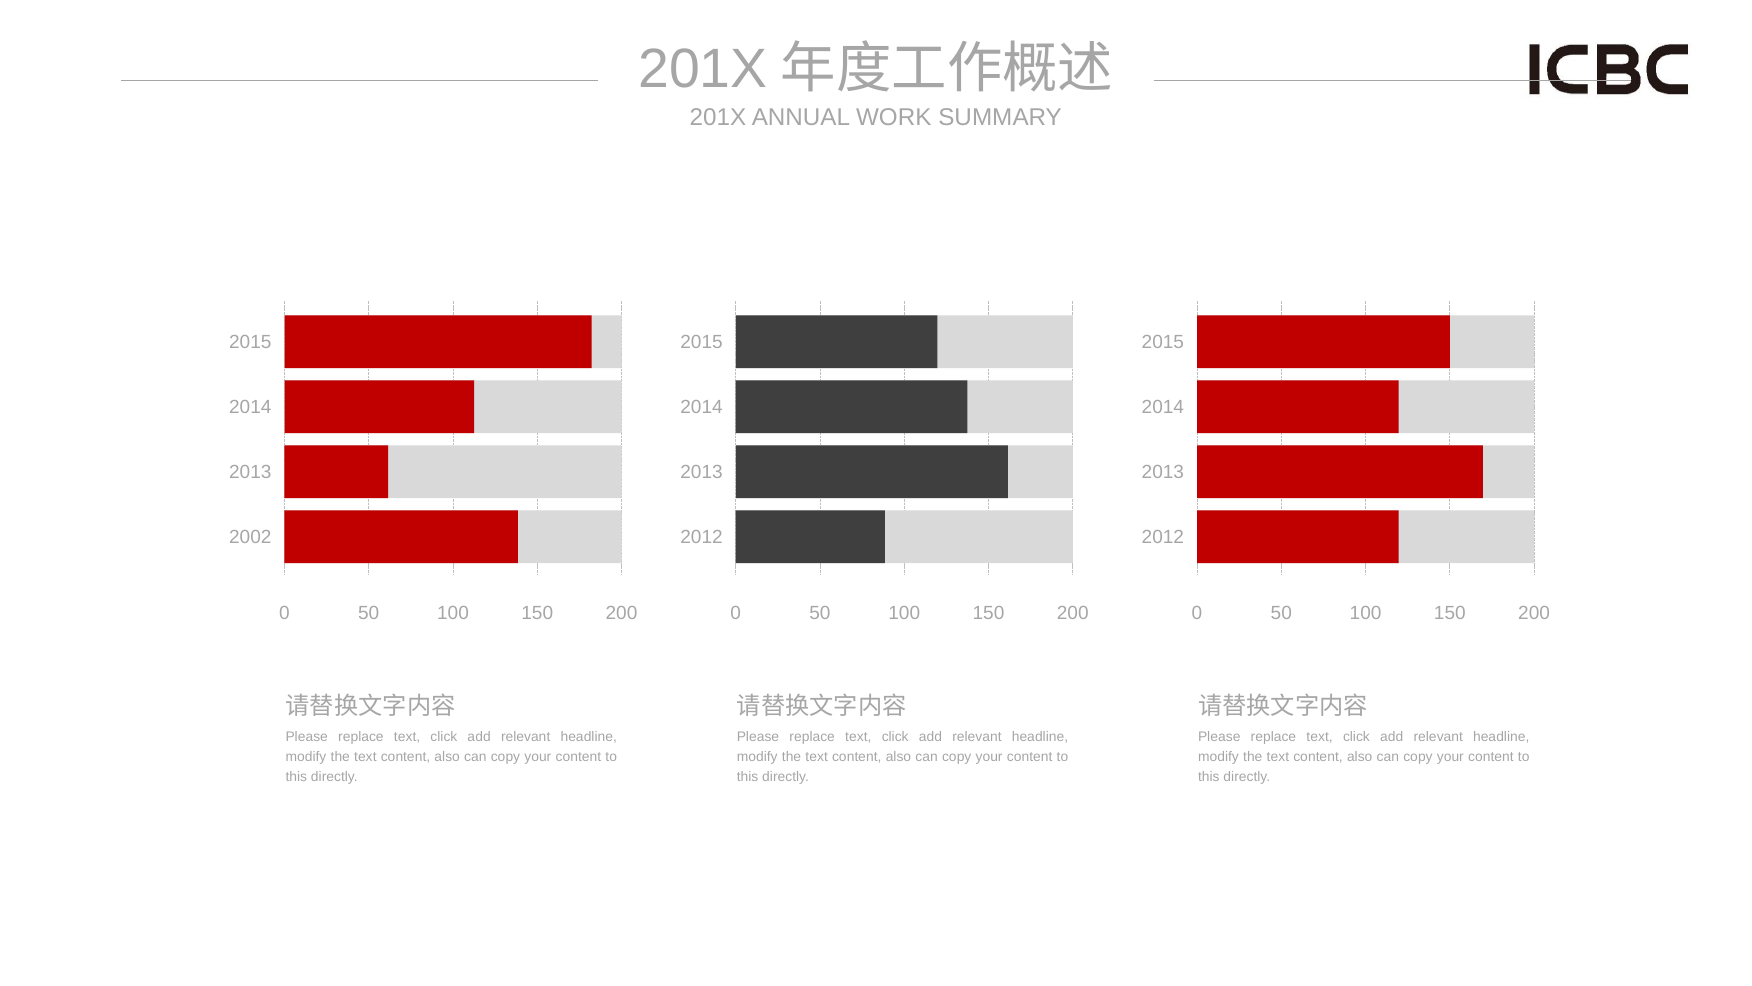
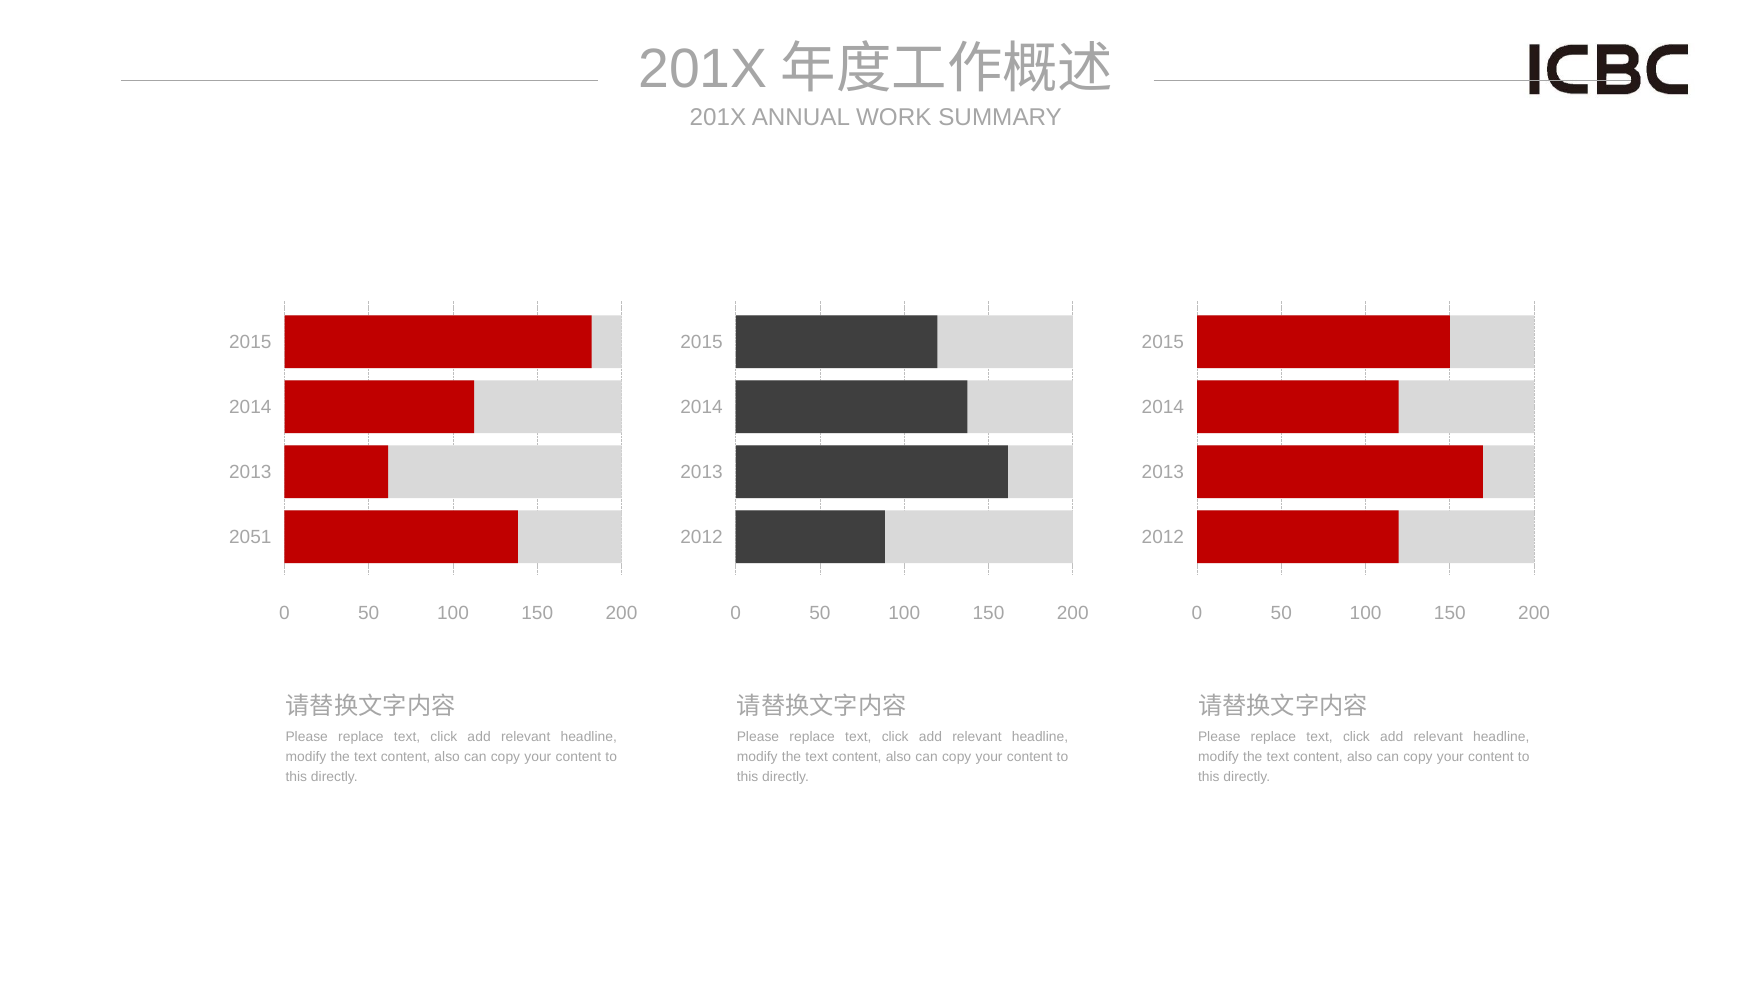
2002: 2002 -> 2051
